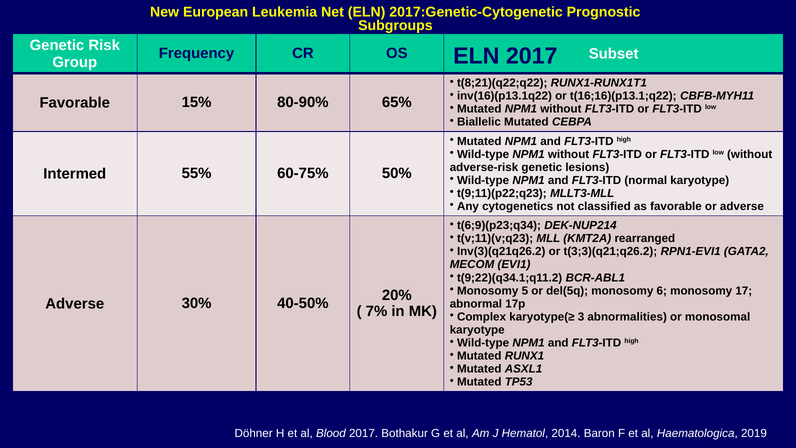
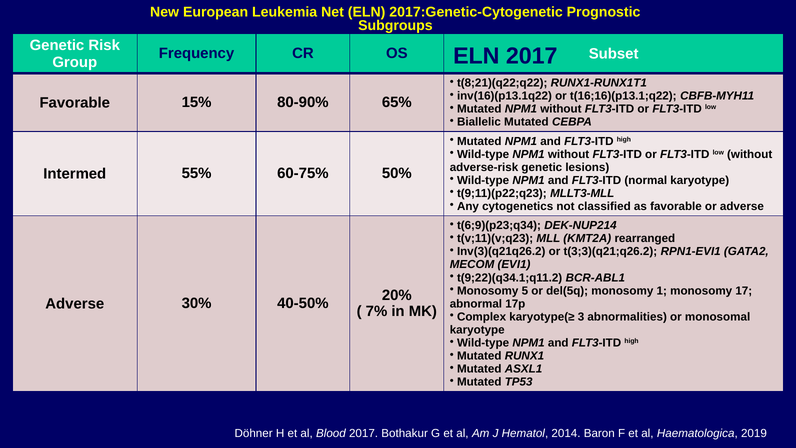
6: 6 -> 1
